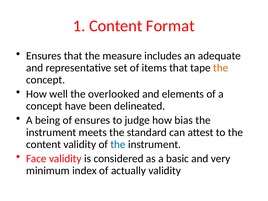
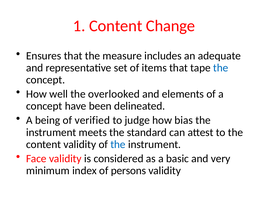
Format: Format -> Change
the at (221, 68) colour: orange -> blue
of ensures: ensures -> verified
actually: actually -> persons
